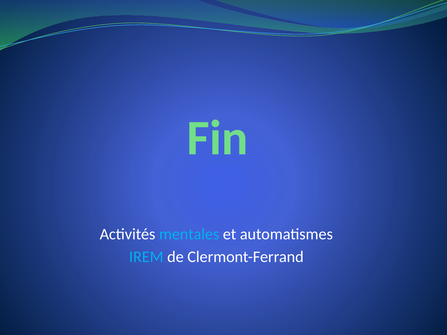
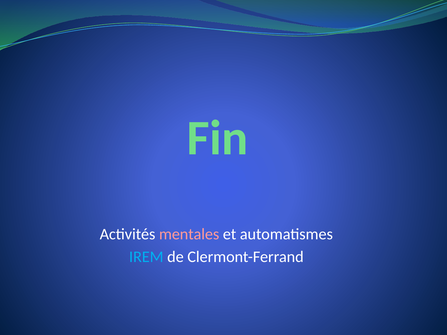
mentales colour: light blue -> pink
